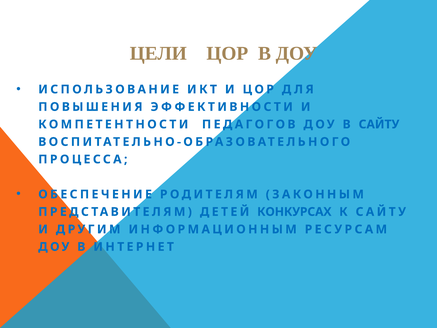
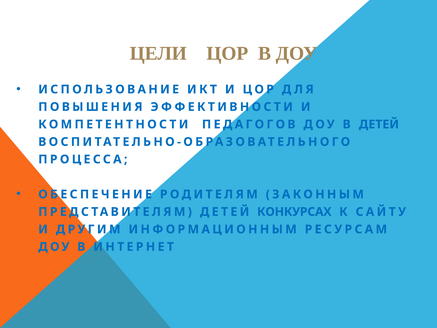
В САЙТУ: САЙТУ -> ДЕТЕЙ
